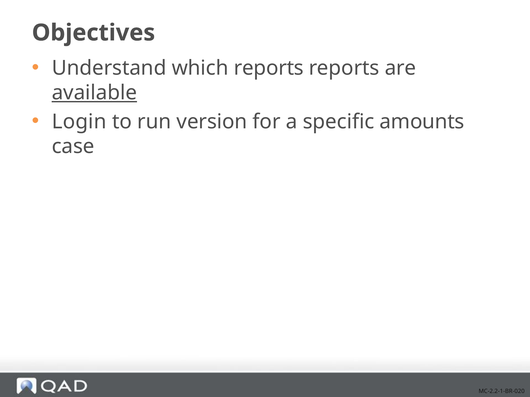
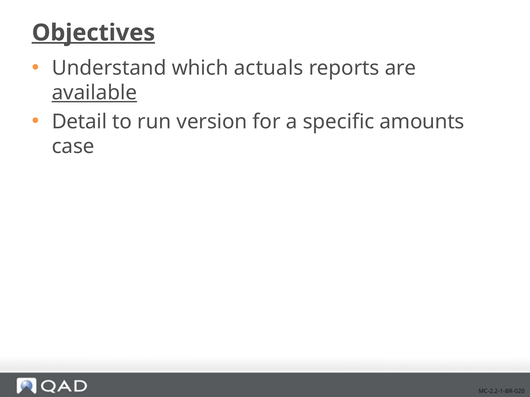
Objectives underline: none -> present
which reports: reports -> actuals
Login: Login -> Detail
